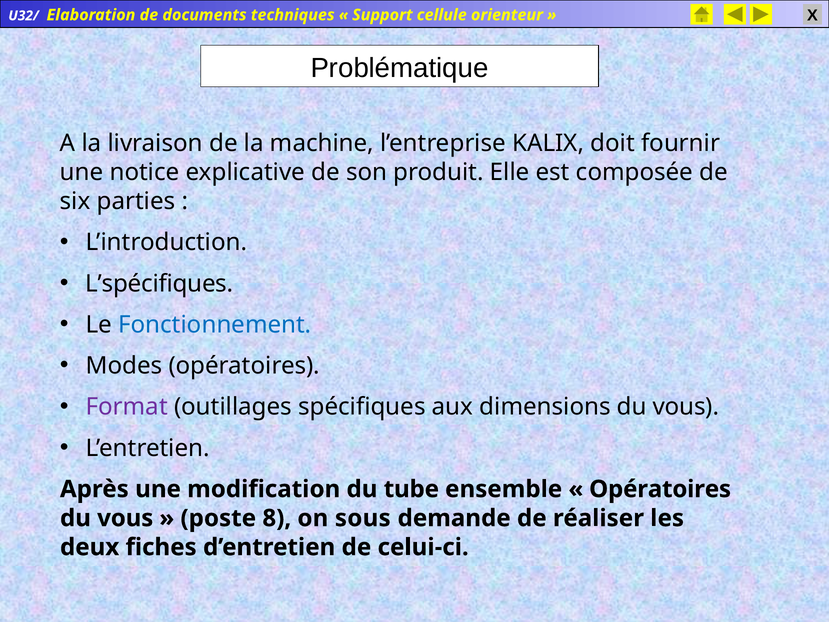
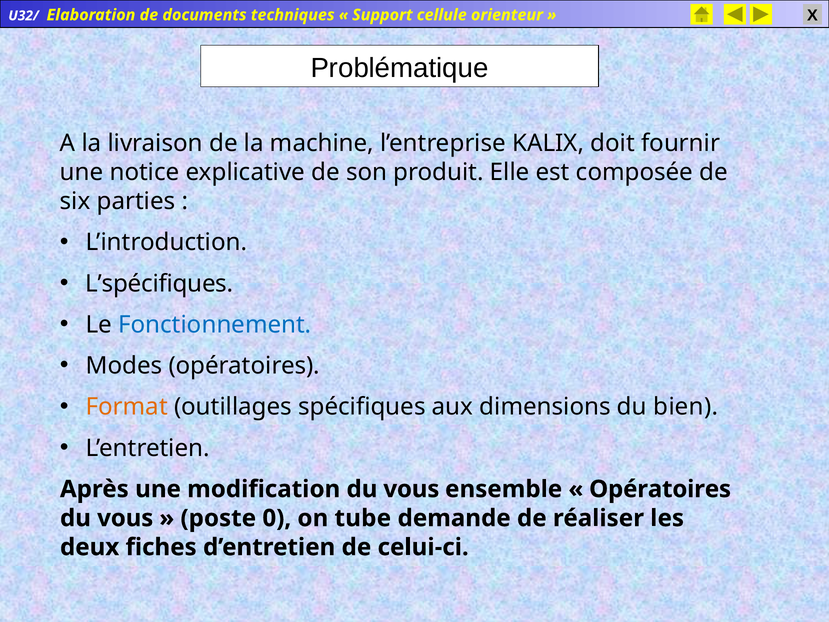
Format colour: purple -> orange
dimensions du vous: vous -> bien
modification du tube: tube -> vous
8: 8 -> 0
sous: sous -> tube
